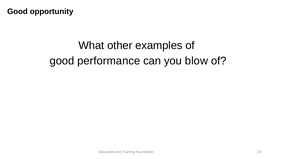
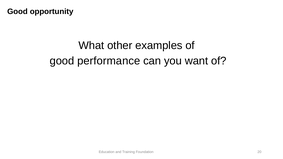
blow: blow -> want
